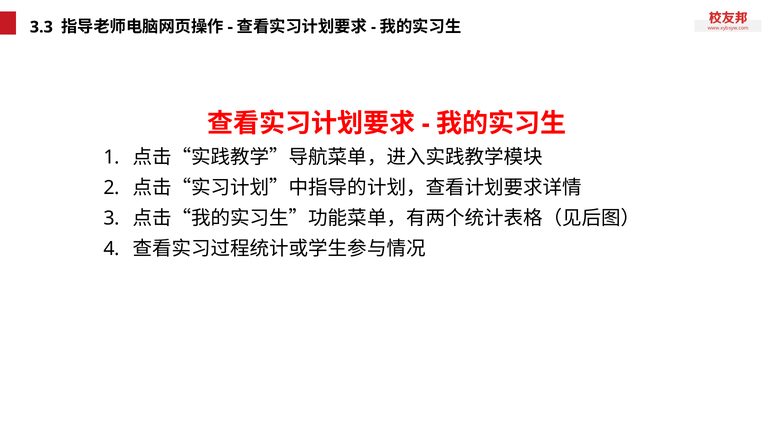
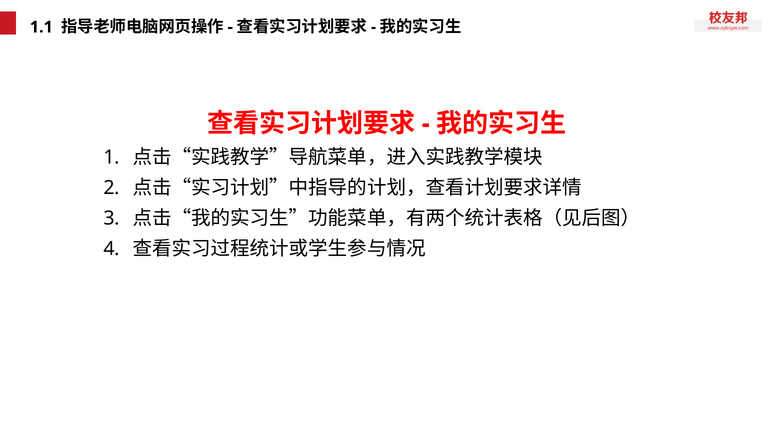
3.3: 3.3 -> 1.1
